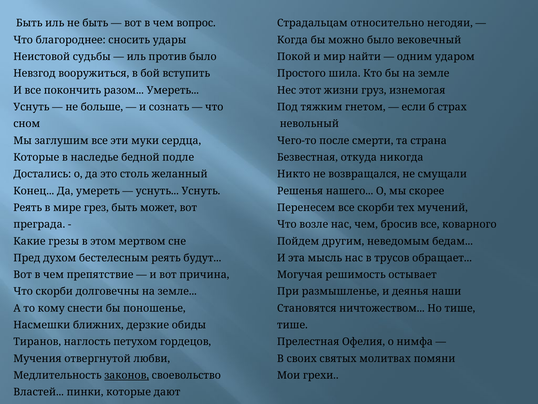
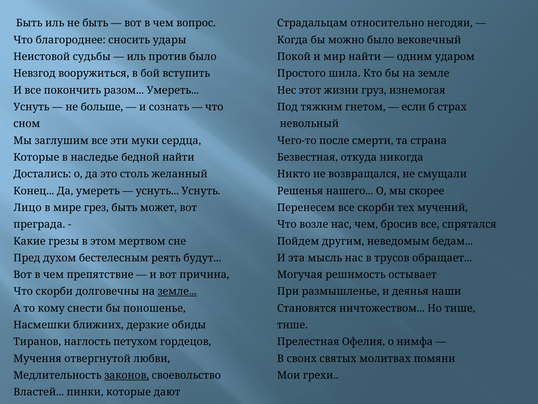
бедной подле: подле -> найти
Реять at (28, 207): Реять -> Лицо
коварного: коварного -> спрятался
земле at (177, 291) underline: none -> present
